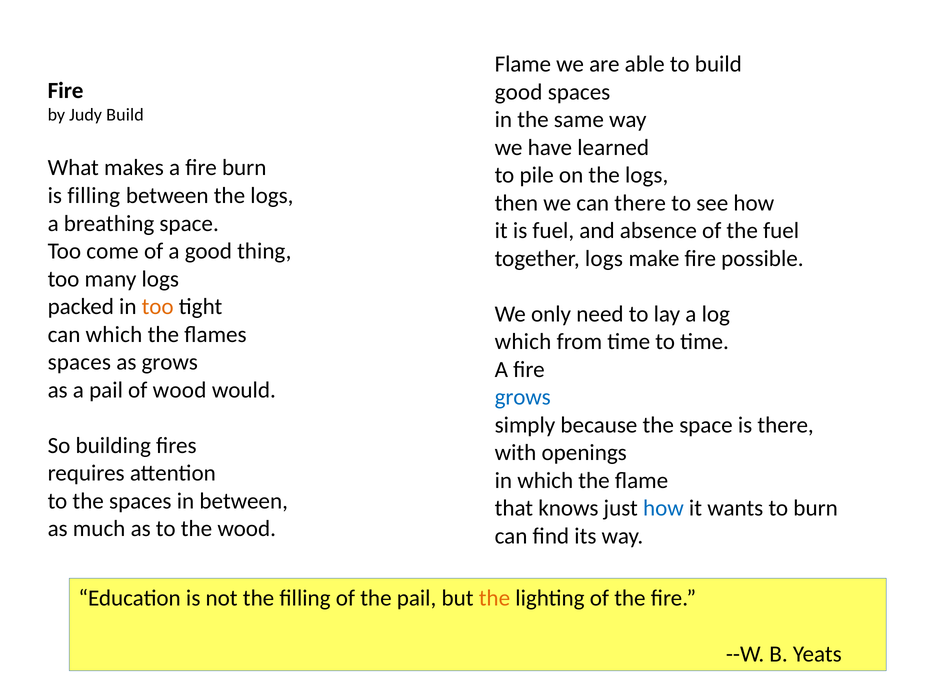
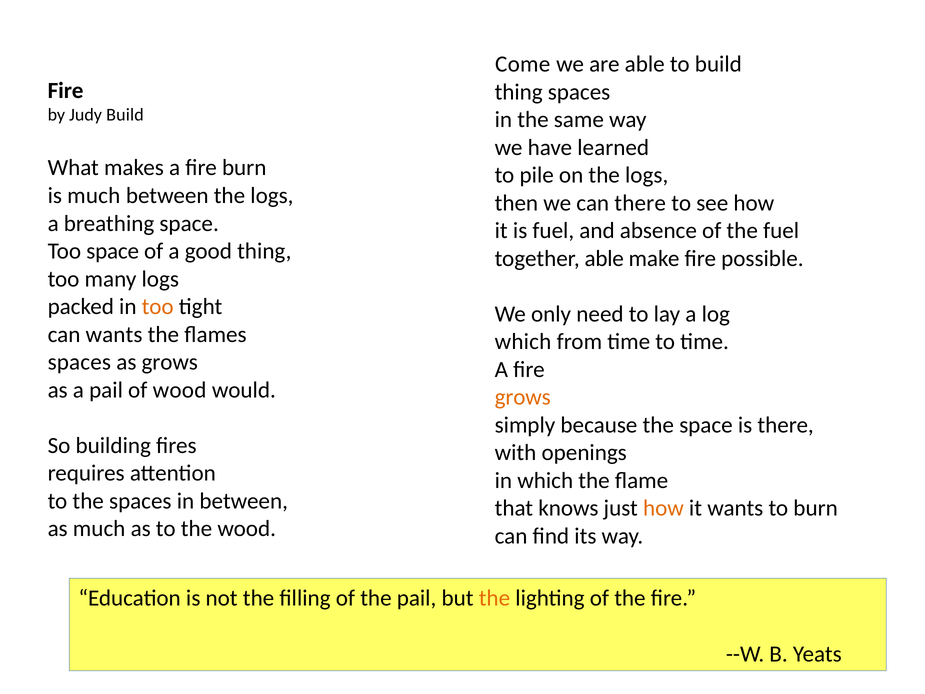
Flame at (523, 64): Flame -> Come
good at (519, 92): good -> thing
is filling: filling -> much
Too come: come -> space
together logs: logs -> able
can which: which -> wants
grows at (523, 397) colour: blue -> orange
how at (663, 508) colour: blue -> orange
